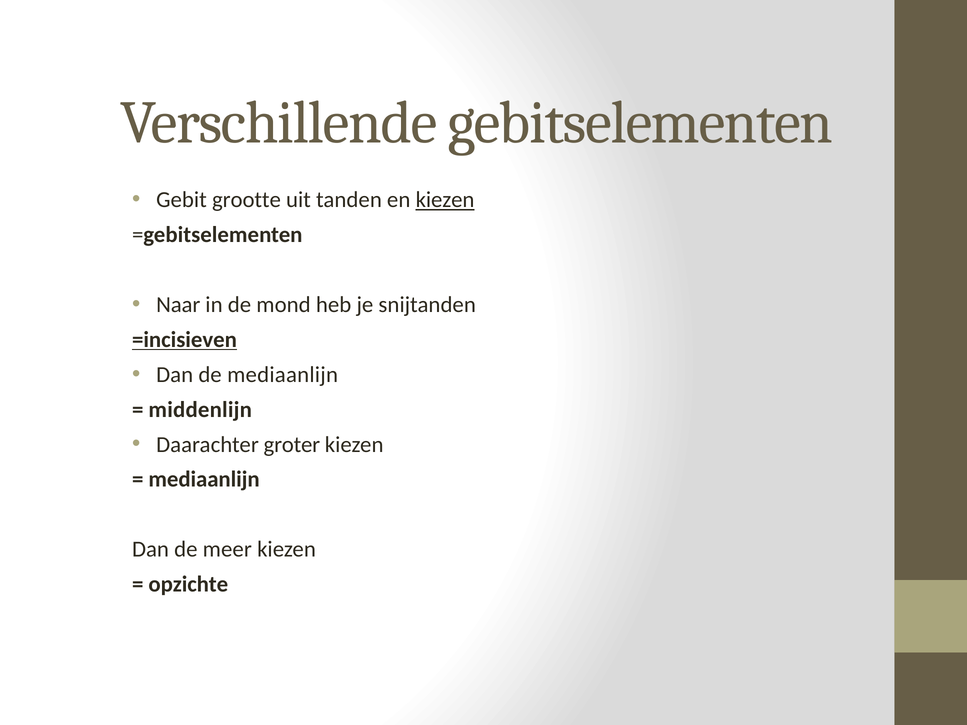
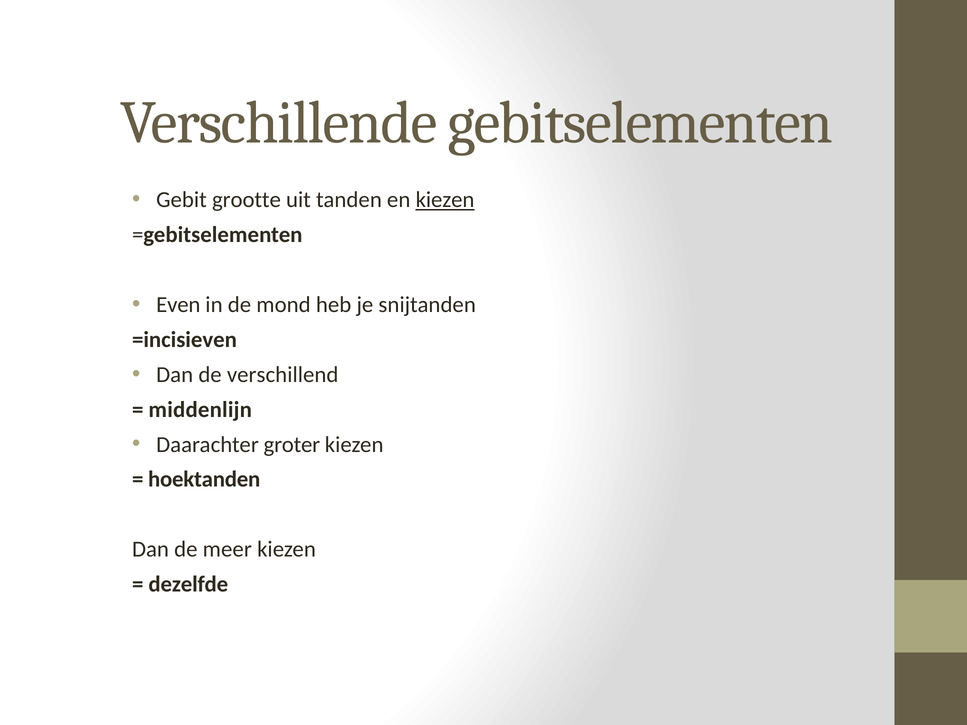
Naar: Naar -> Even
=incisieven underline: present -> none
de mediaanlijn: mediaanlijn -> verschillend
mediaanlijn at (204, 480): mediaanlijn -> hoektanden
opzichte: opzichte -> dezelfde
